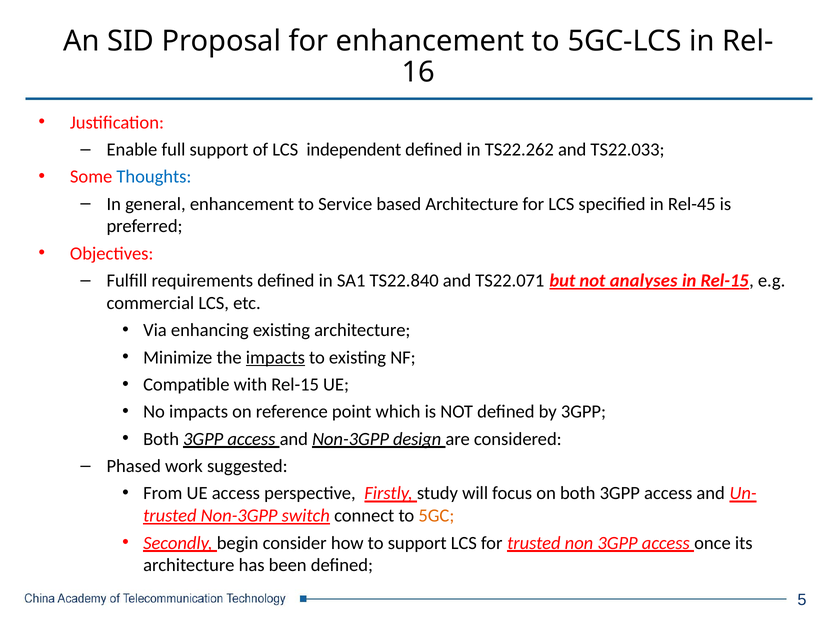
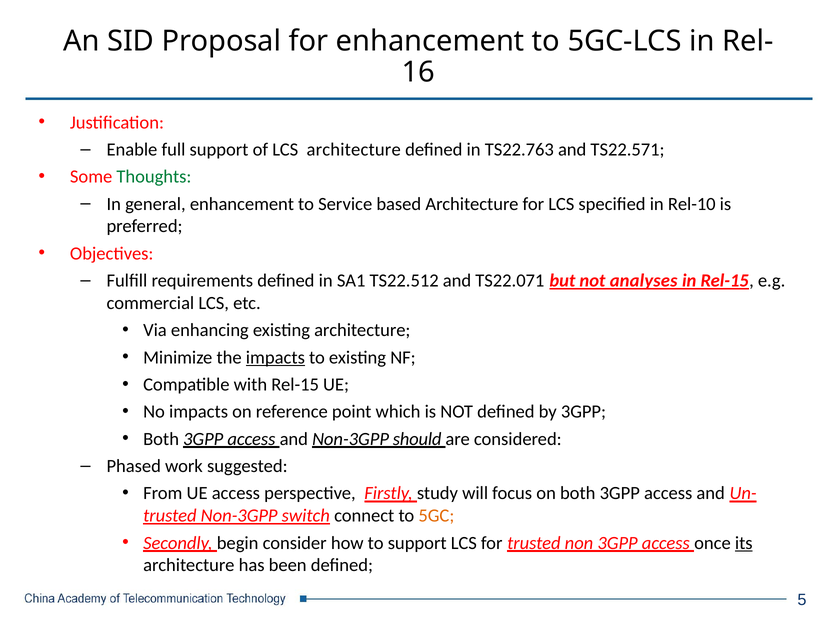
LCS independent: independent -> architecture
TS22.262: TS22.262 -> TS22.763
TS22.033: TS22.033 -> TS22.571
Thoughts colour: blue -> green
Rel-45: Rel-45 -> Rel-10
TS22.840: TS22.840 -> TS22.512
design: design -> should
its underline: none -> present
